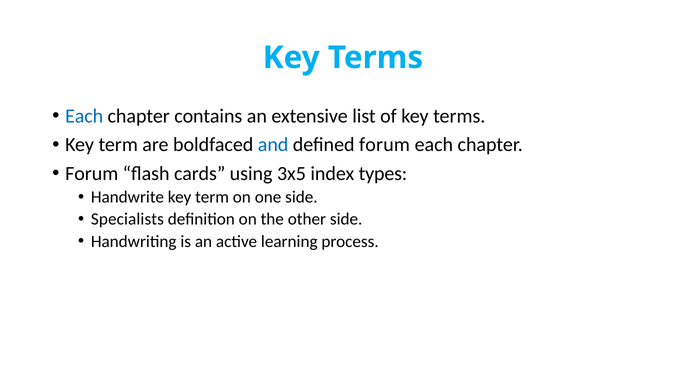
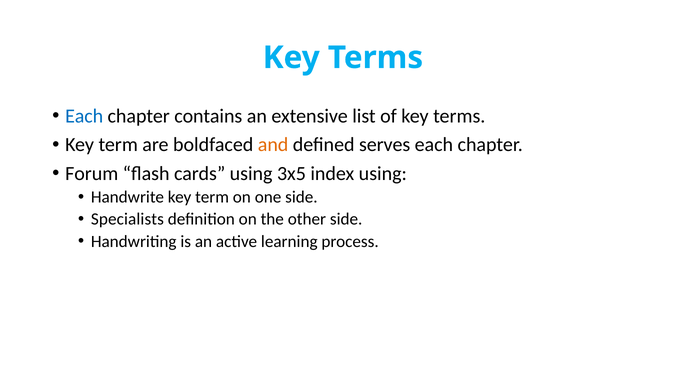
and colour: blue -> orange
defined forum: forum -> serves
index types: types -> using
